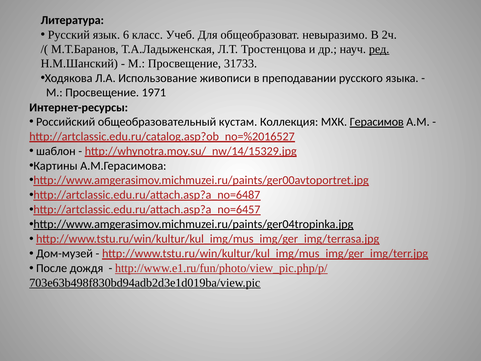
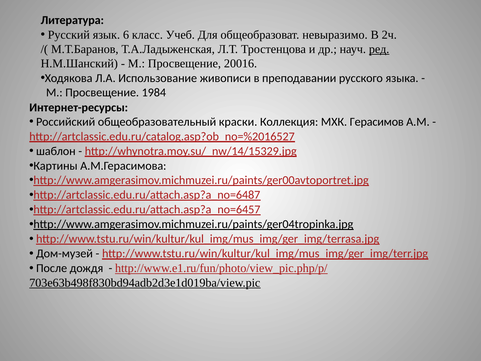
31733: 31733 -> 20016
1971: 1971 -> 1984
кустам: кустам -> краски
Герасимов underline: present -> none
